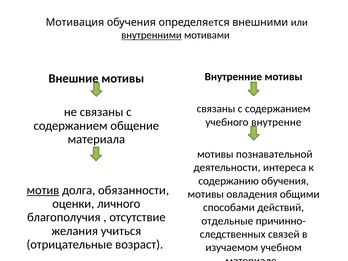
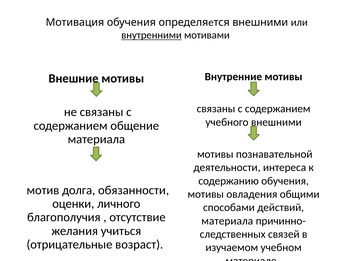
учебного внутренне: внутренне -> внешними
мотив underline: present -> none
отдельные at (227, 221): отдельные -> материала
